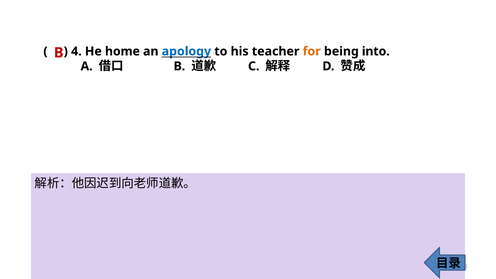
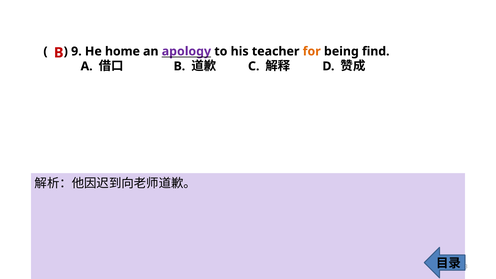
4: 4 -> 9
apology colour: blue -> purple
into: into -> find
